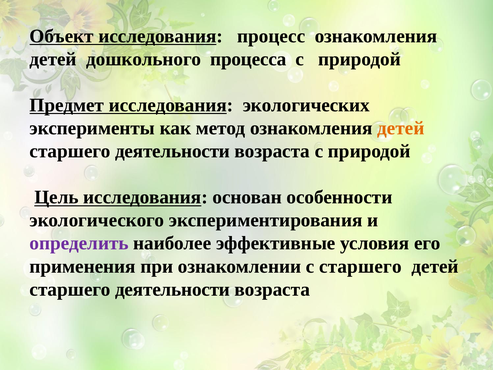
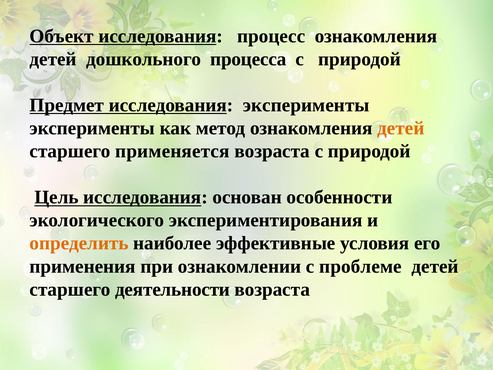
исследования экологических: экологических -> эксперименты
деятельности at (173, 151): деятельности -> применяется
определить colour: purple -> orange
с старшего: старшего -> проблеме
